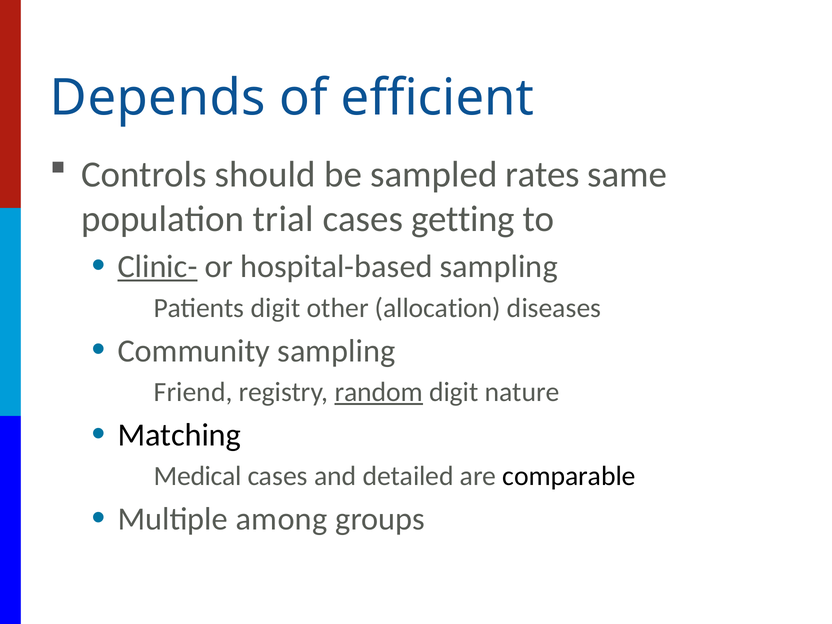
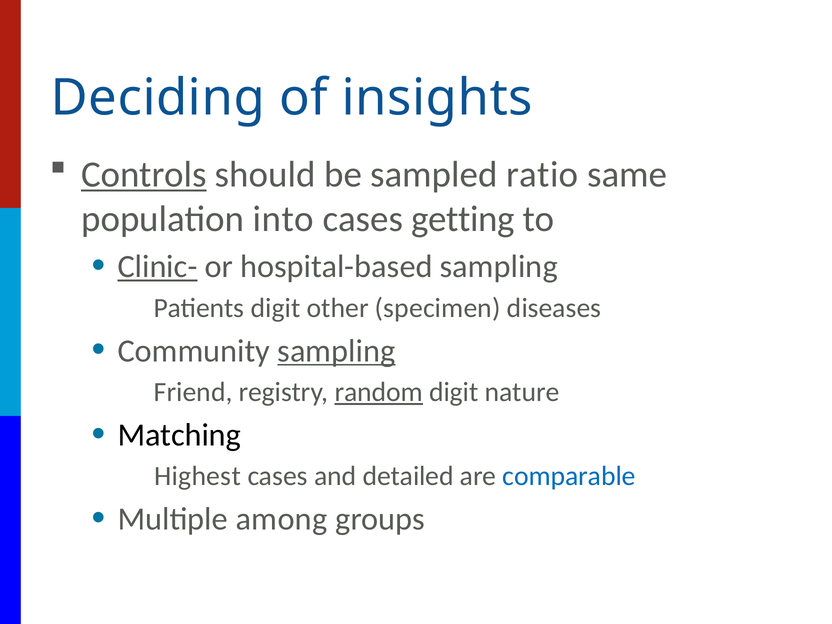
Depends: Depends -> Deciding
efficient: efficient -> insights
Controls underline: none -> present
rates: rates -> ratio
trial: trial -> into
allocation: allocation -> specimen
sampling at (336, 351) underline: none -> present
Medical: Medical -> Highest
comparable colour: black -> blue
